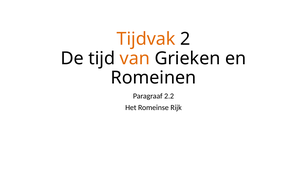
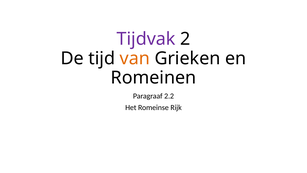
Tijdvak colour: orange -> purple
